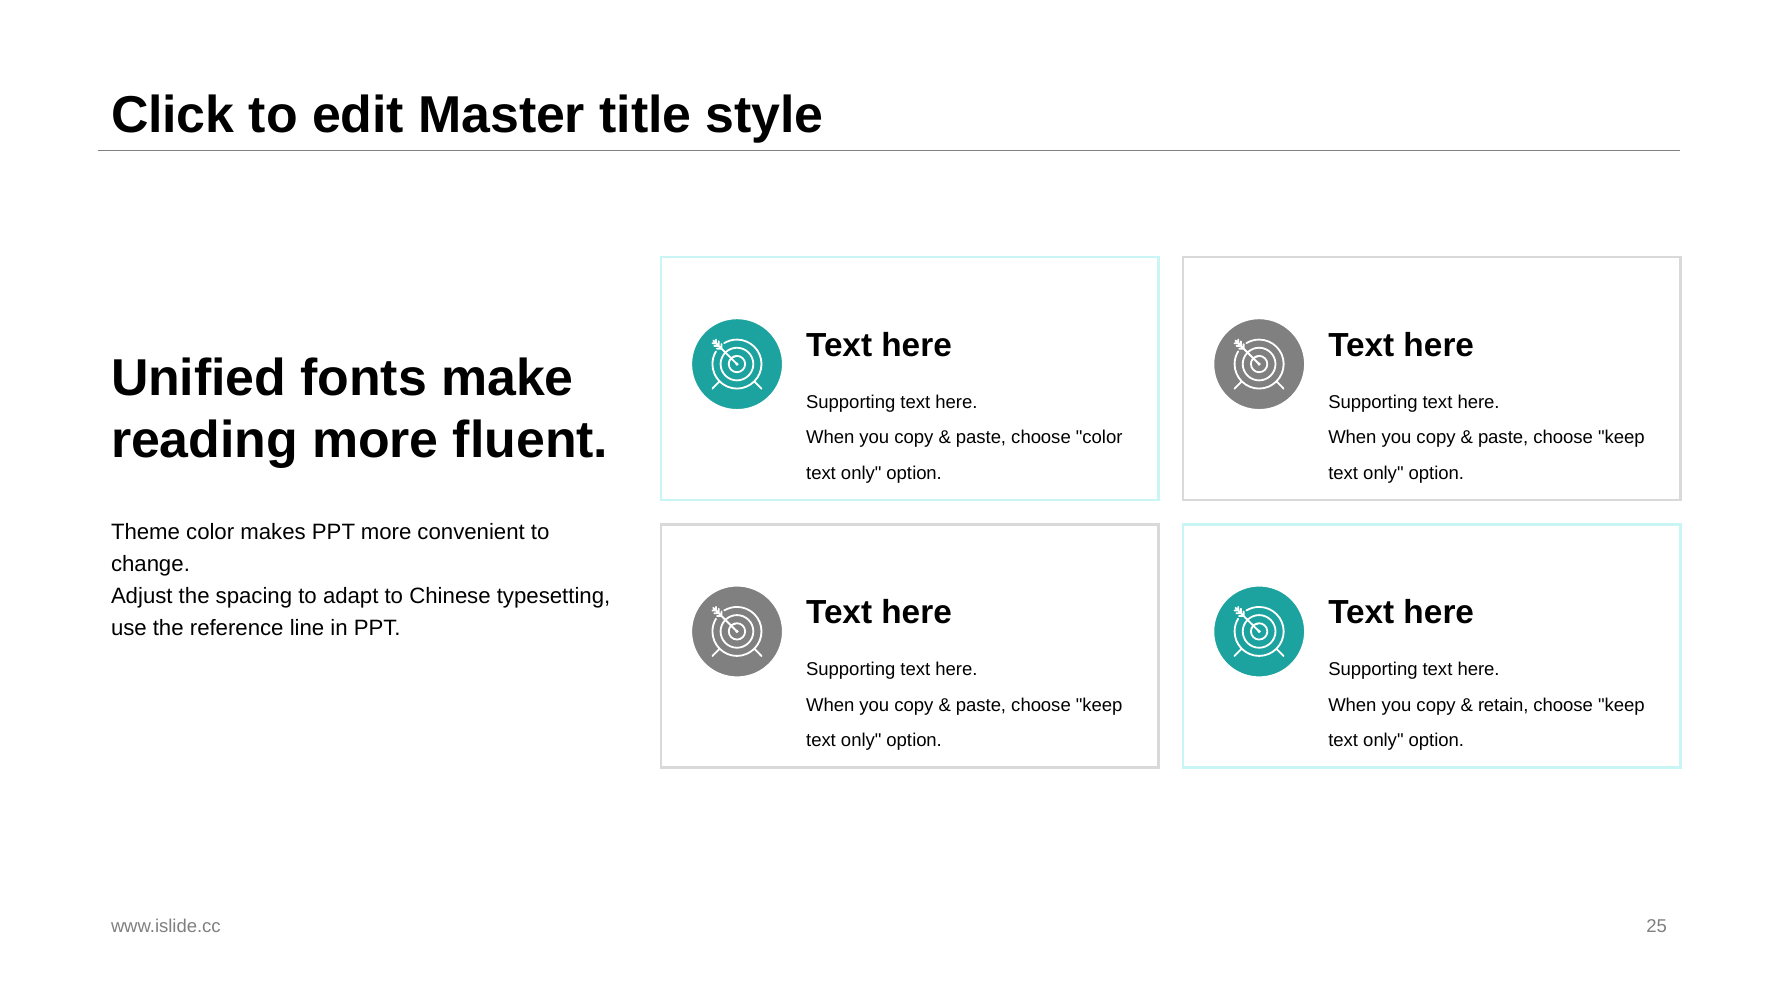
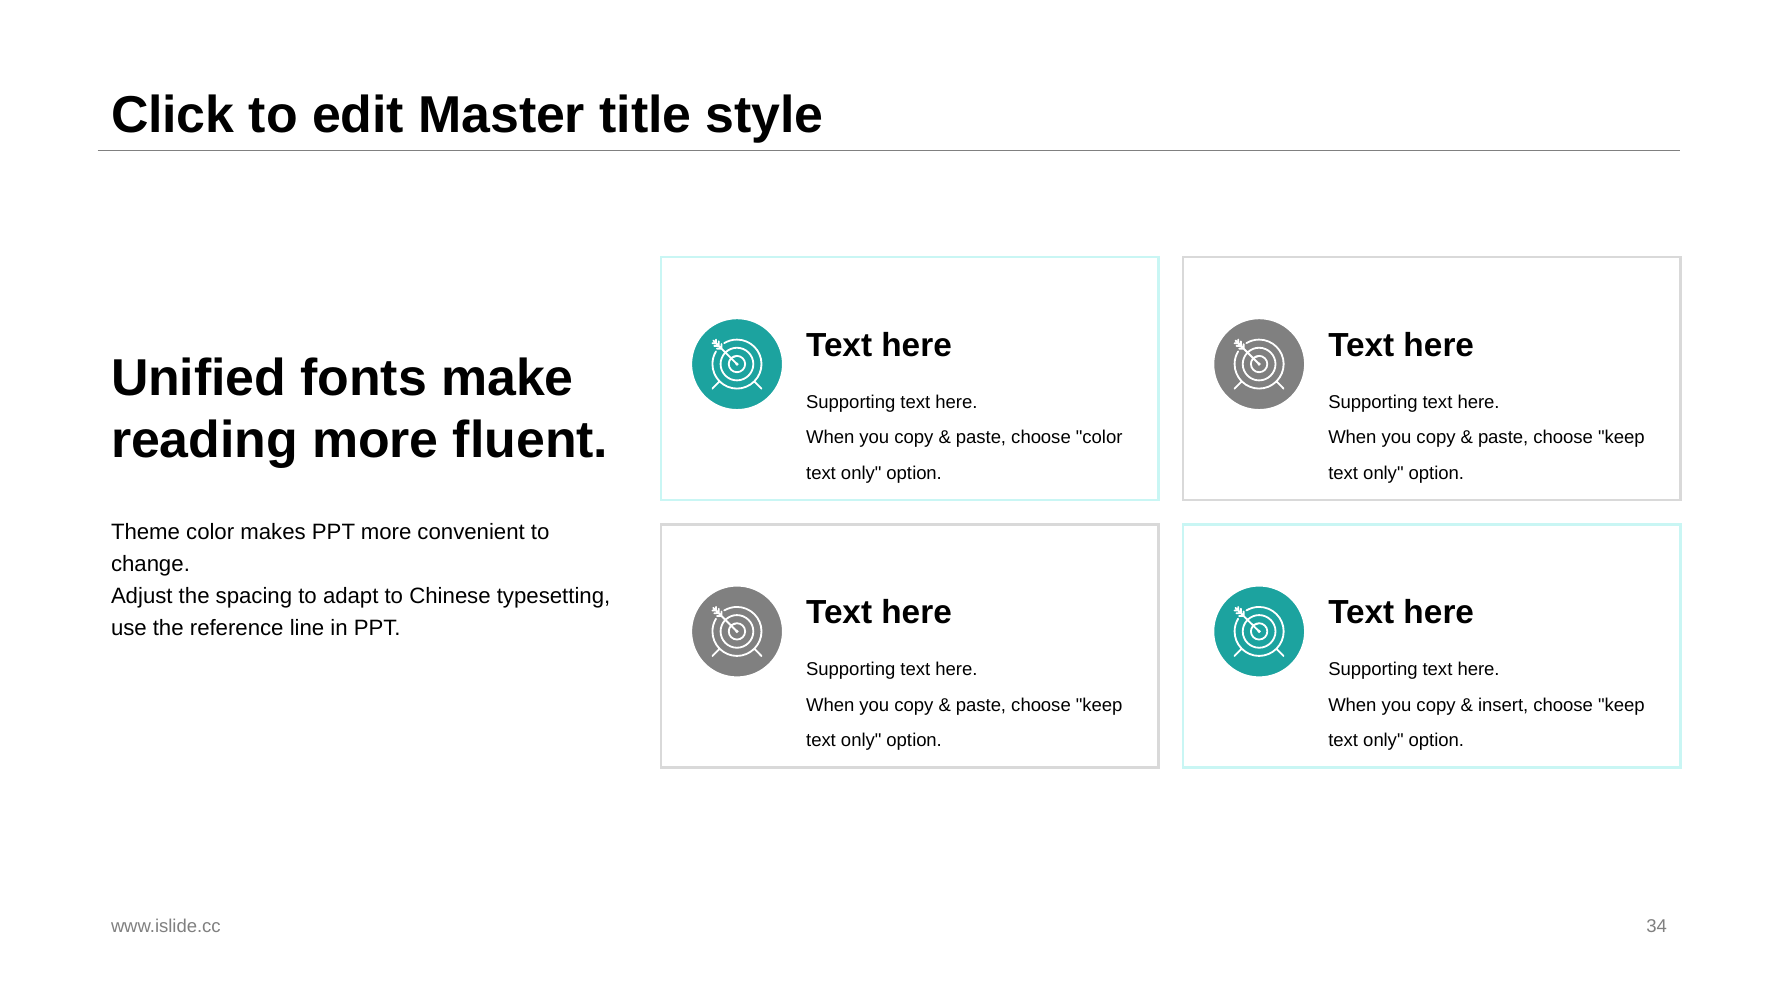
retain: retain -> insert
25: 25 -> 34
